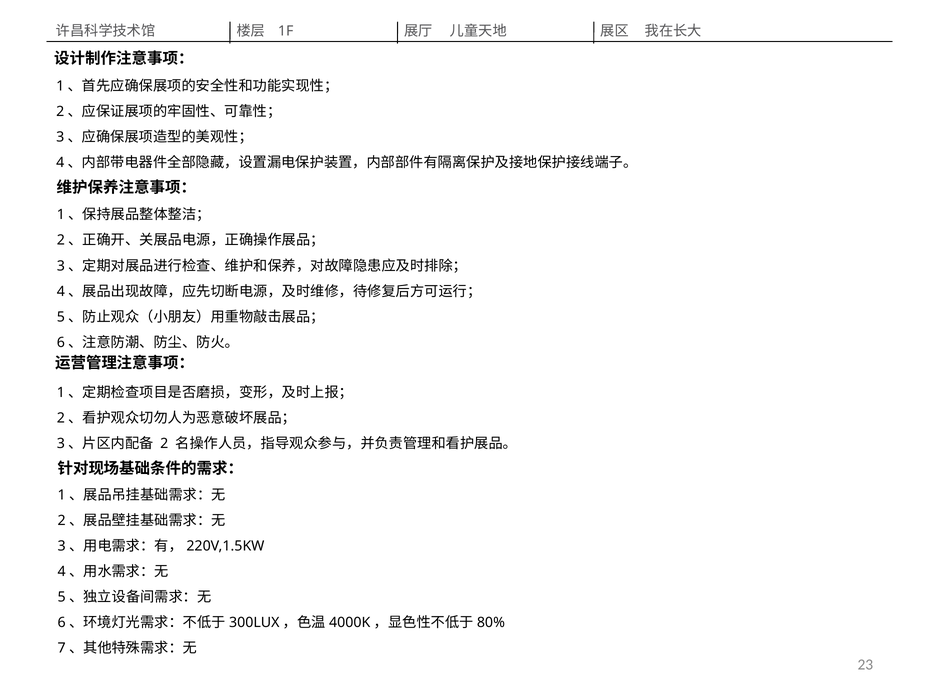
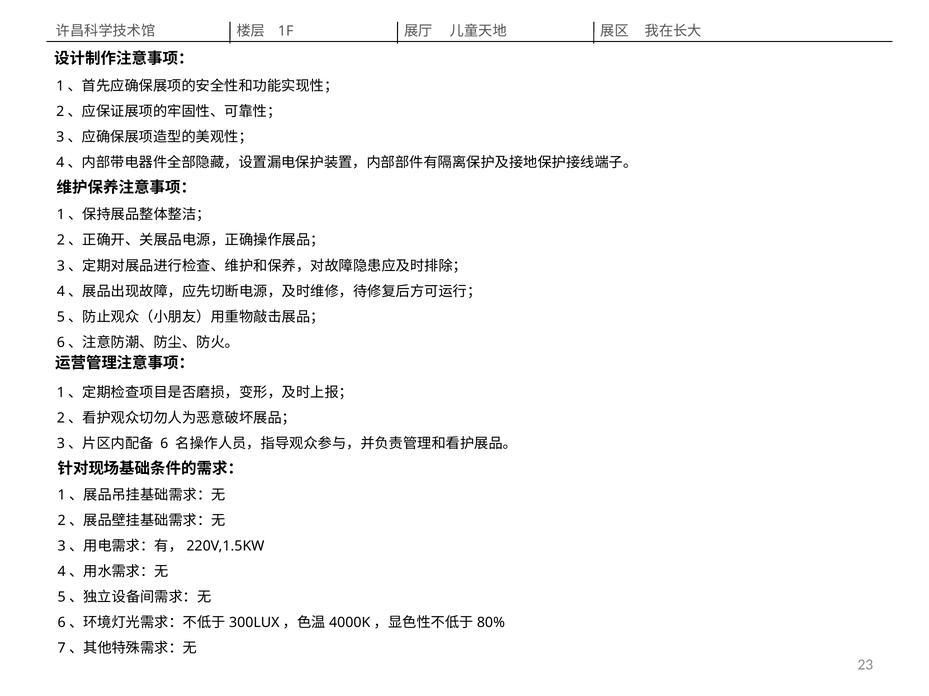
2: 2 -> 6
